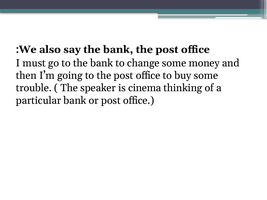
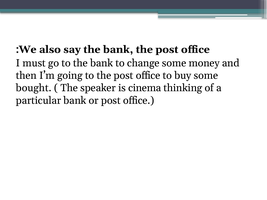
trouble: trouble -> bought
